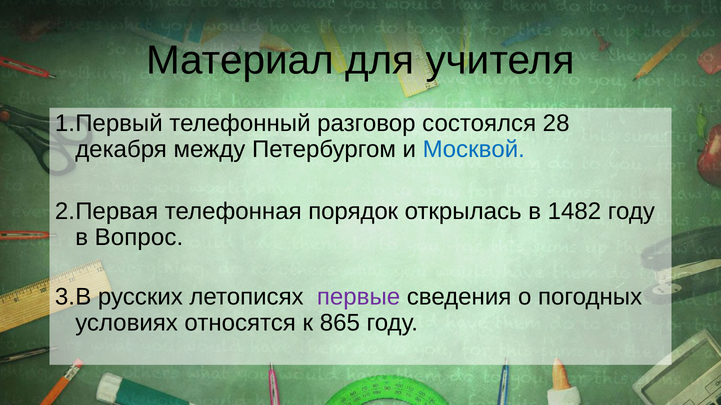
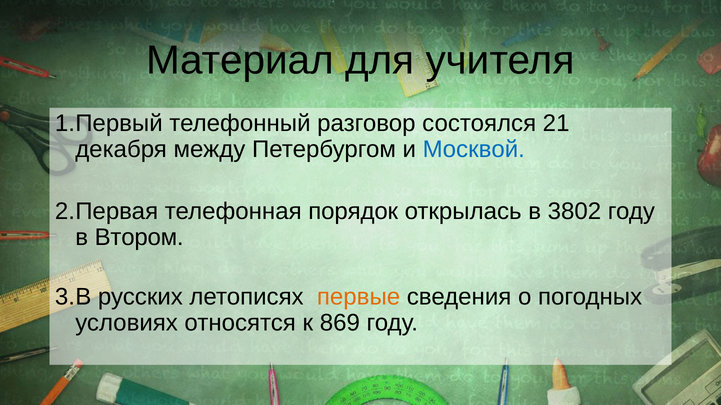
28: 28 -> 21
1482: 1482 -> 3802
Вопрос: Вопрос -> Втором
первые colour: purple -> orange
865: 865 -> 869
